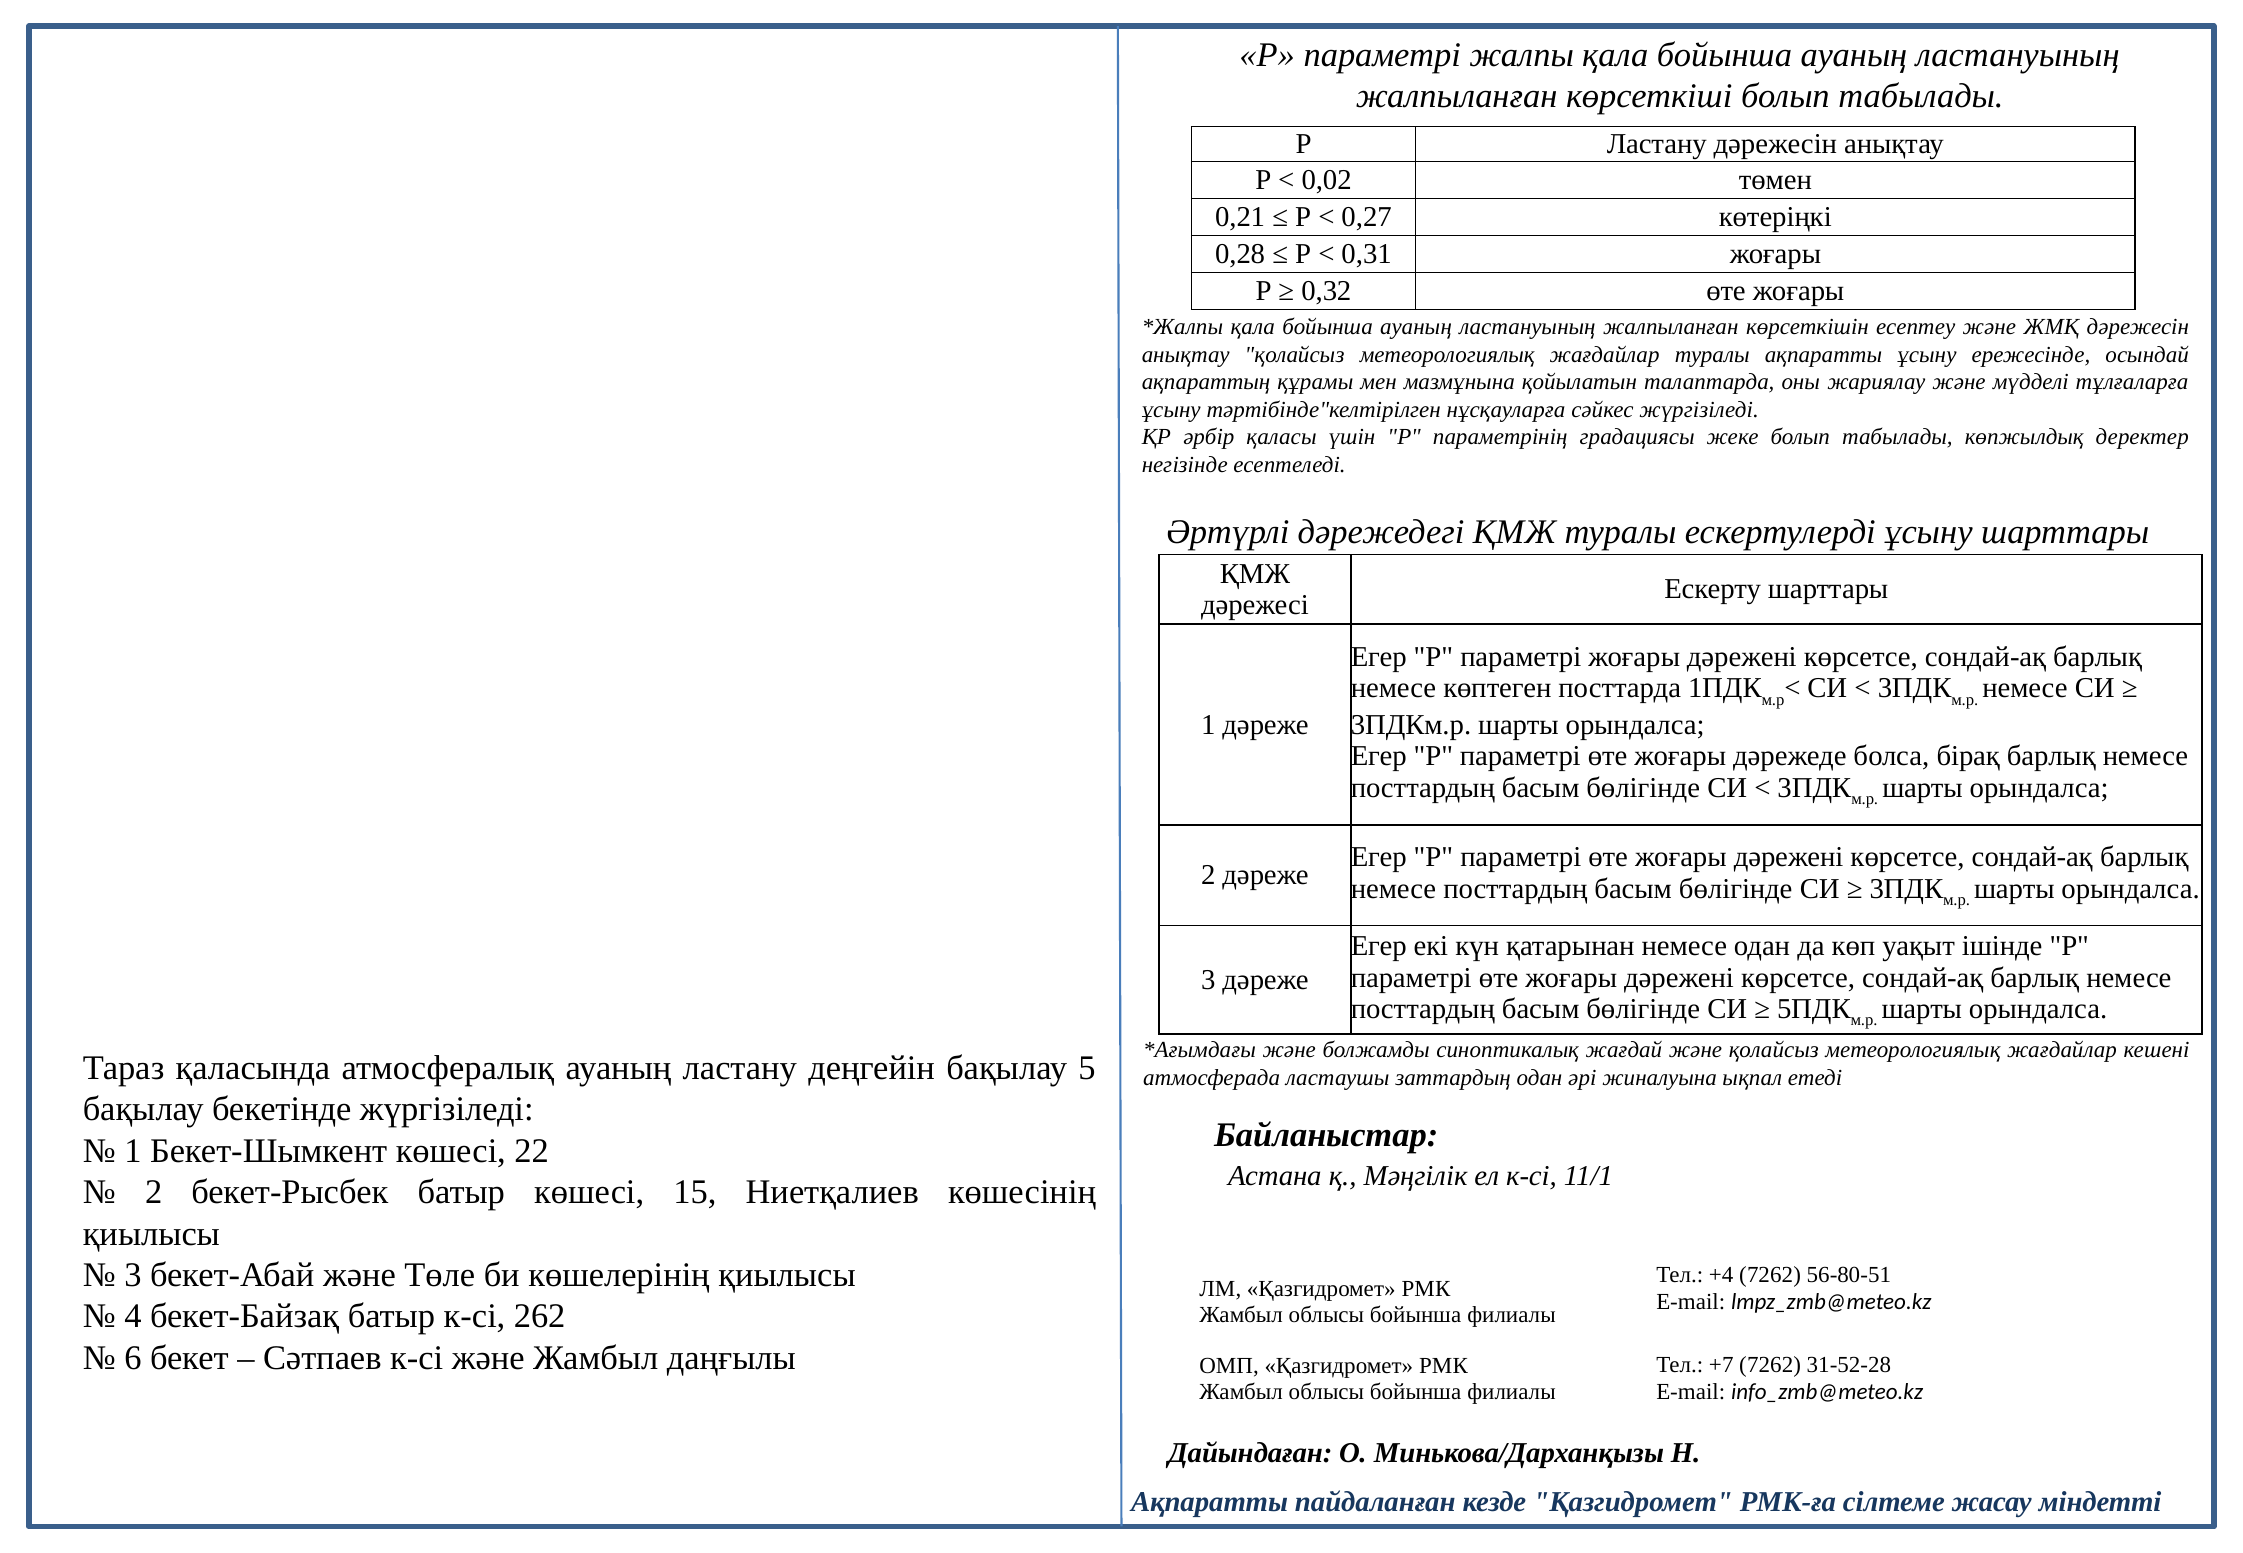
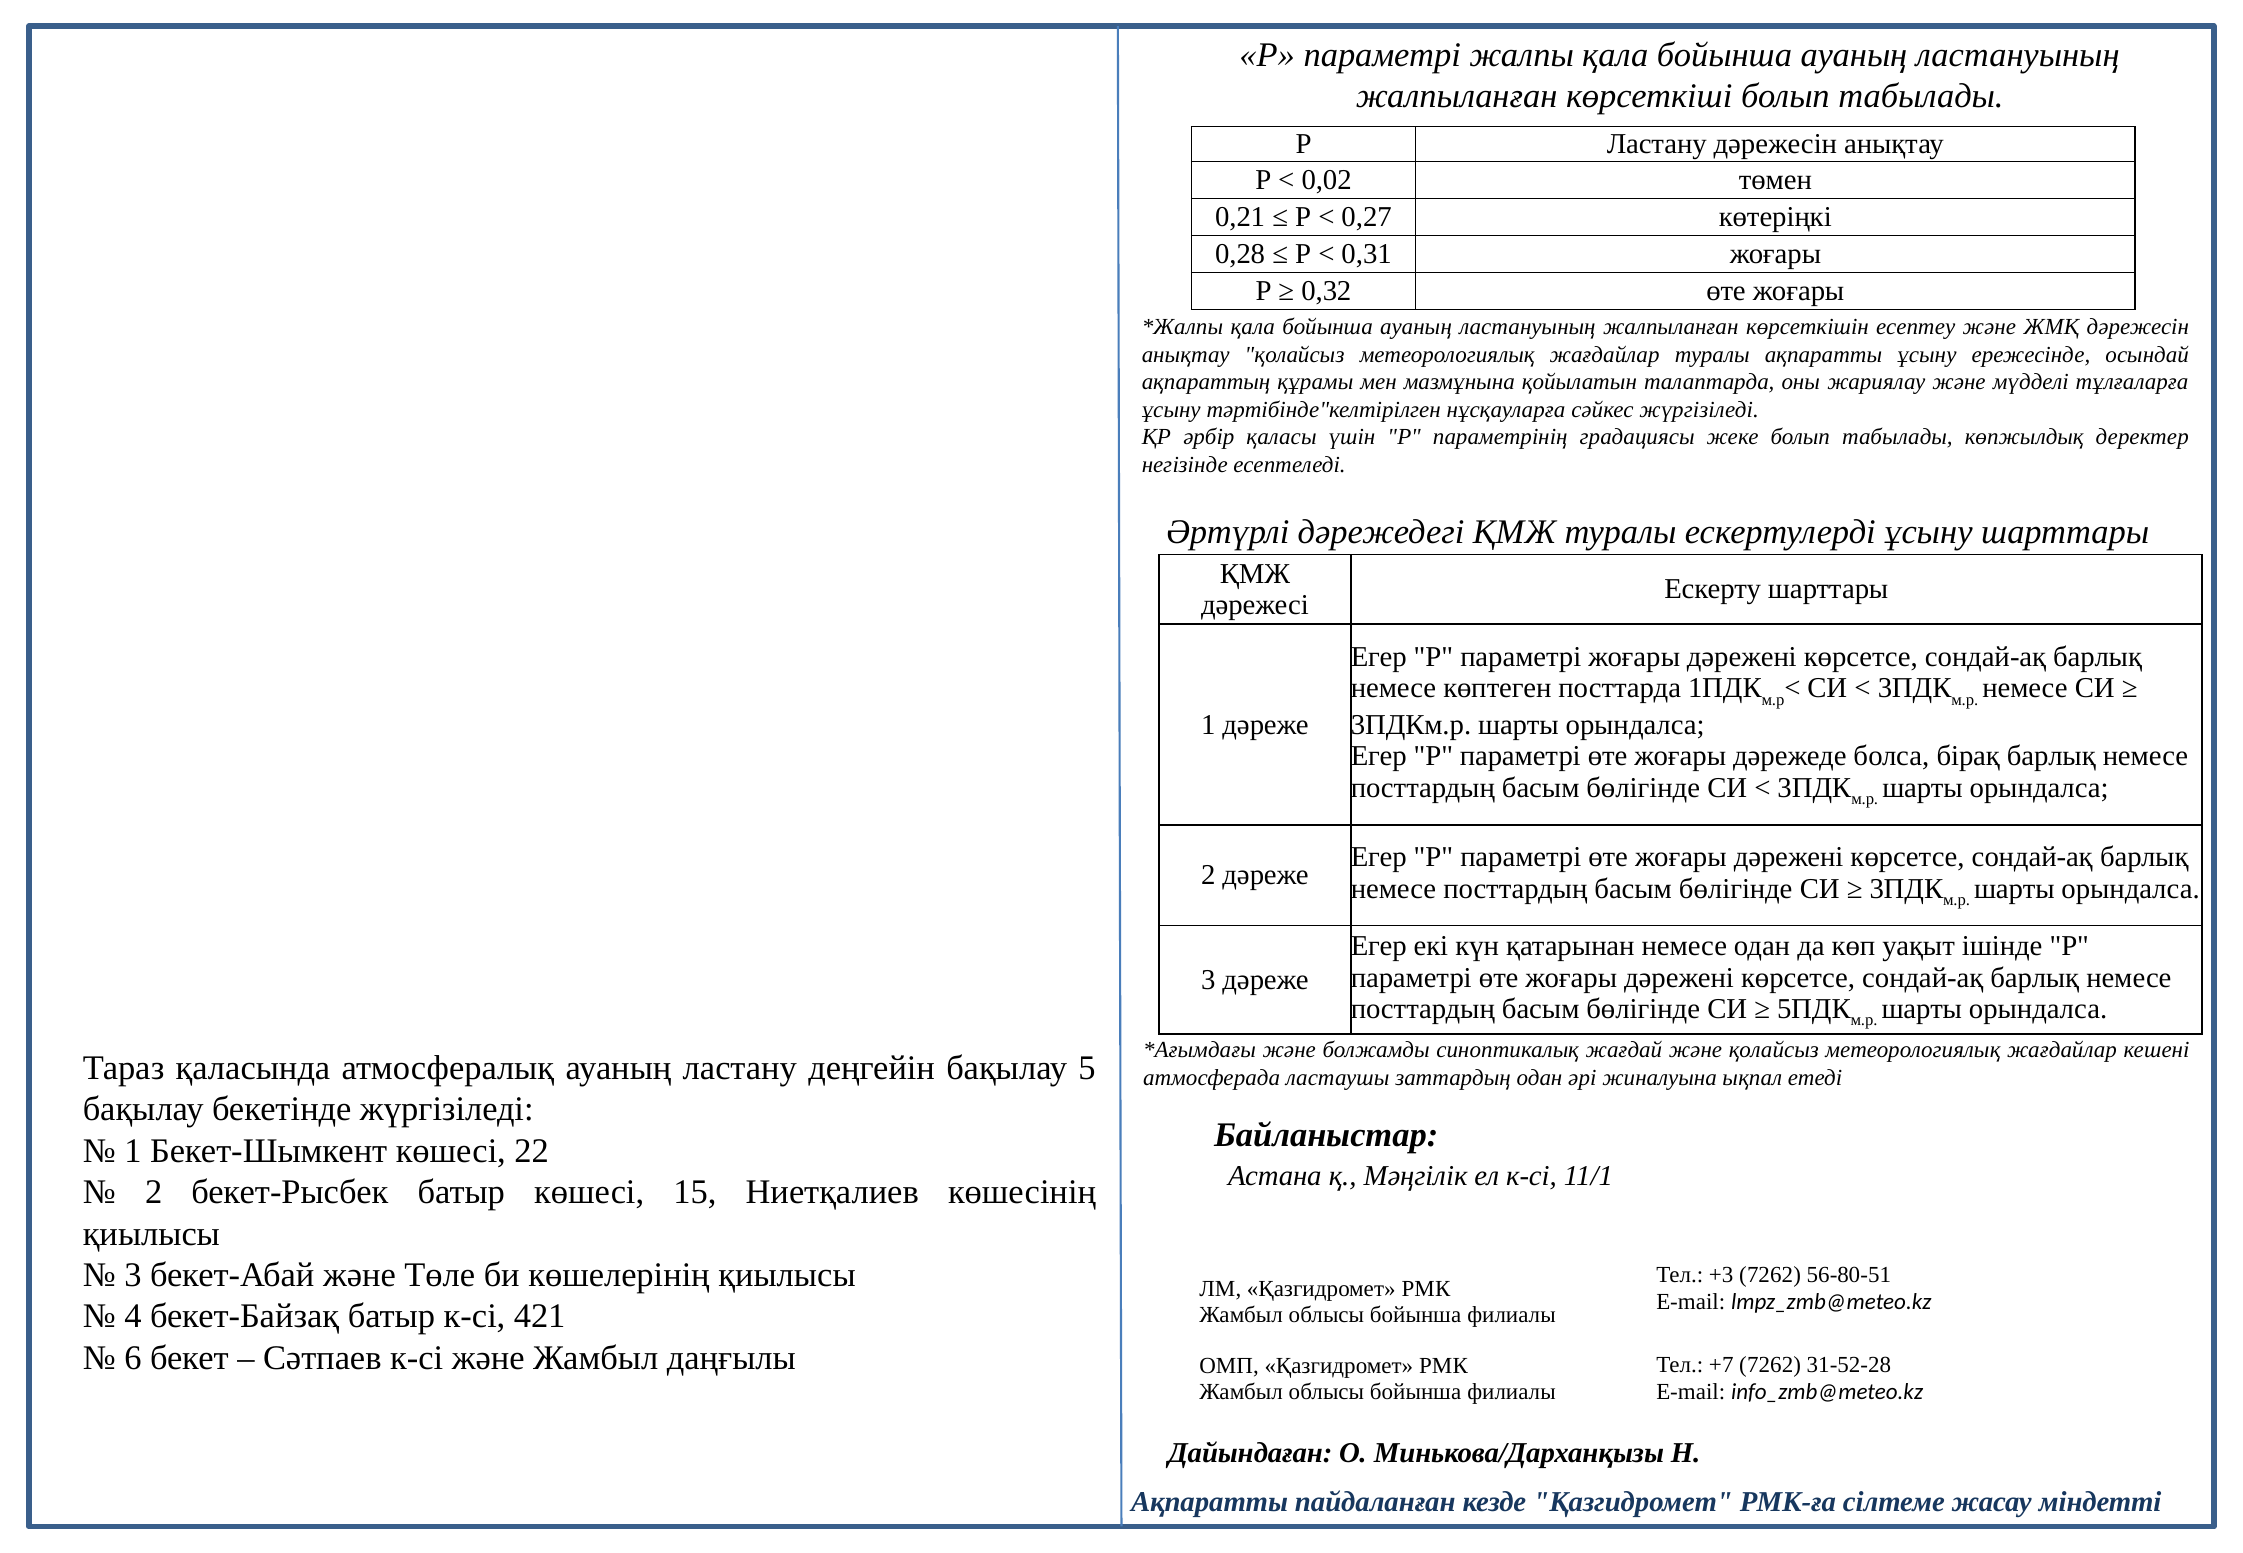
+4: +4 -> +3
262: 262 -> 421
